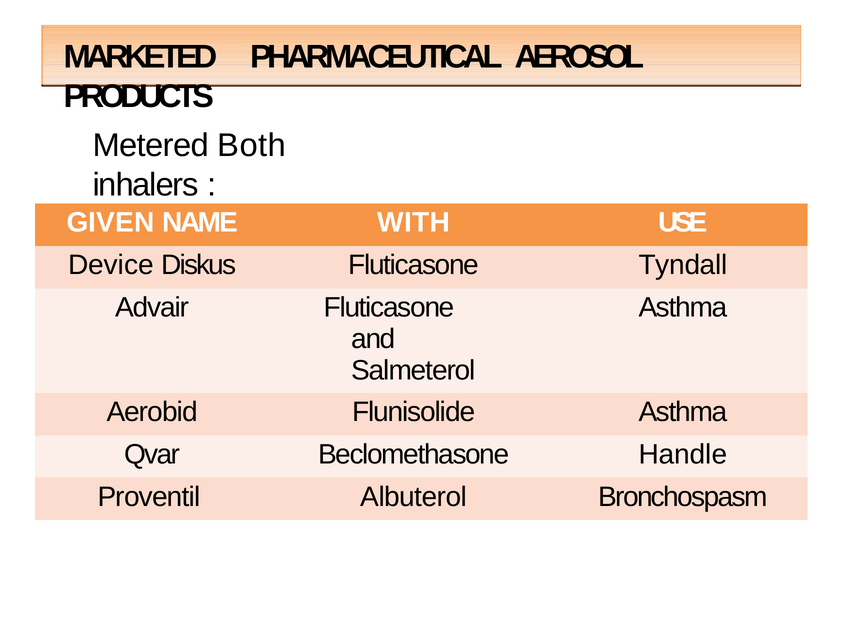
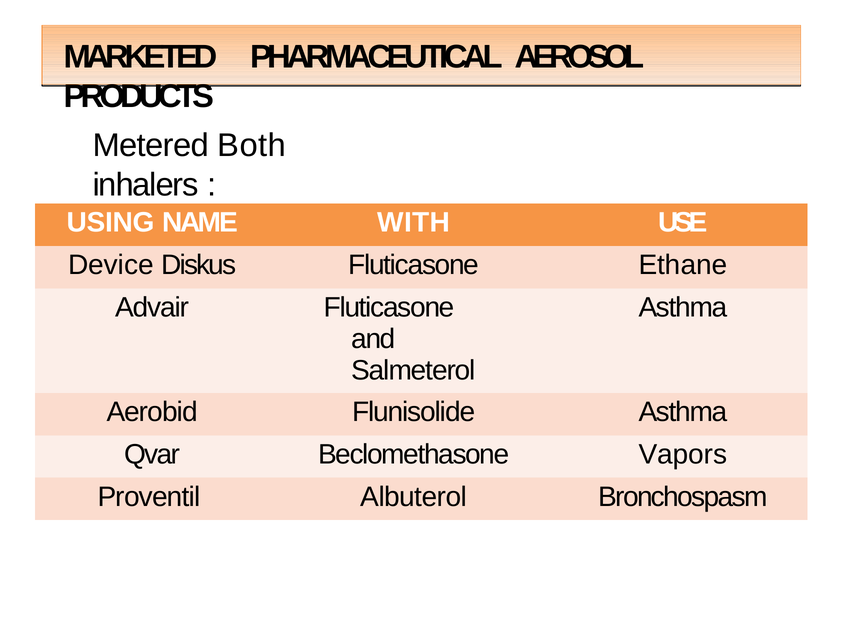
GIVEN: GIVEN -> USING
Tyndall: Tyndall -> Ethane
Handle: Handle -> Vapors
